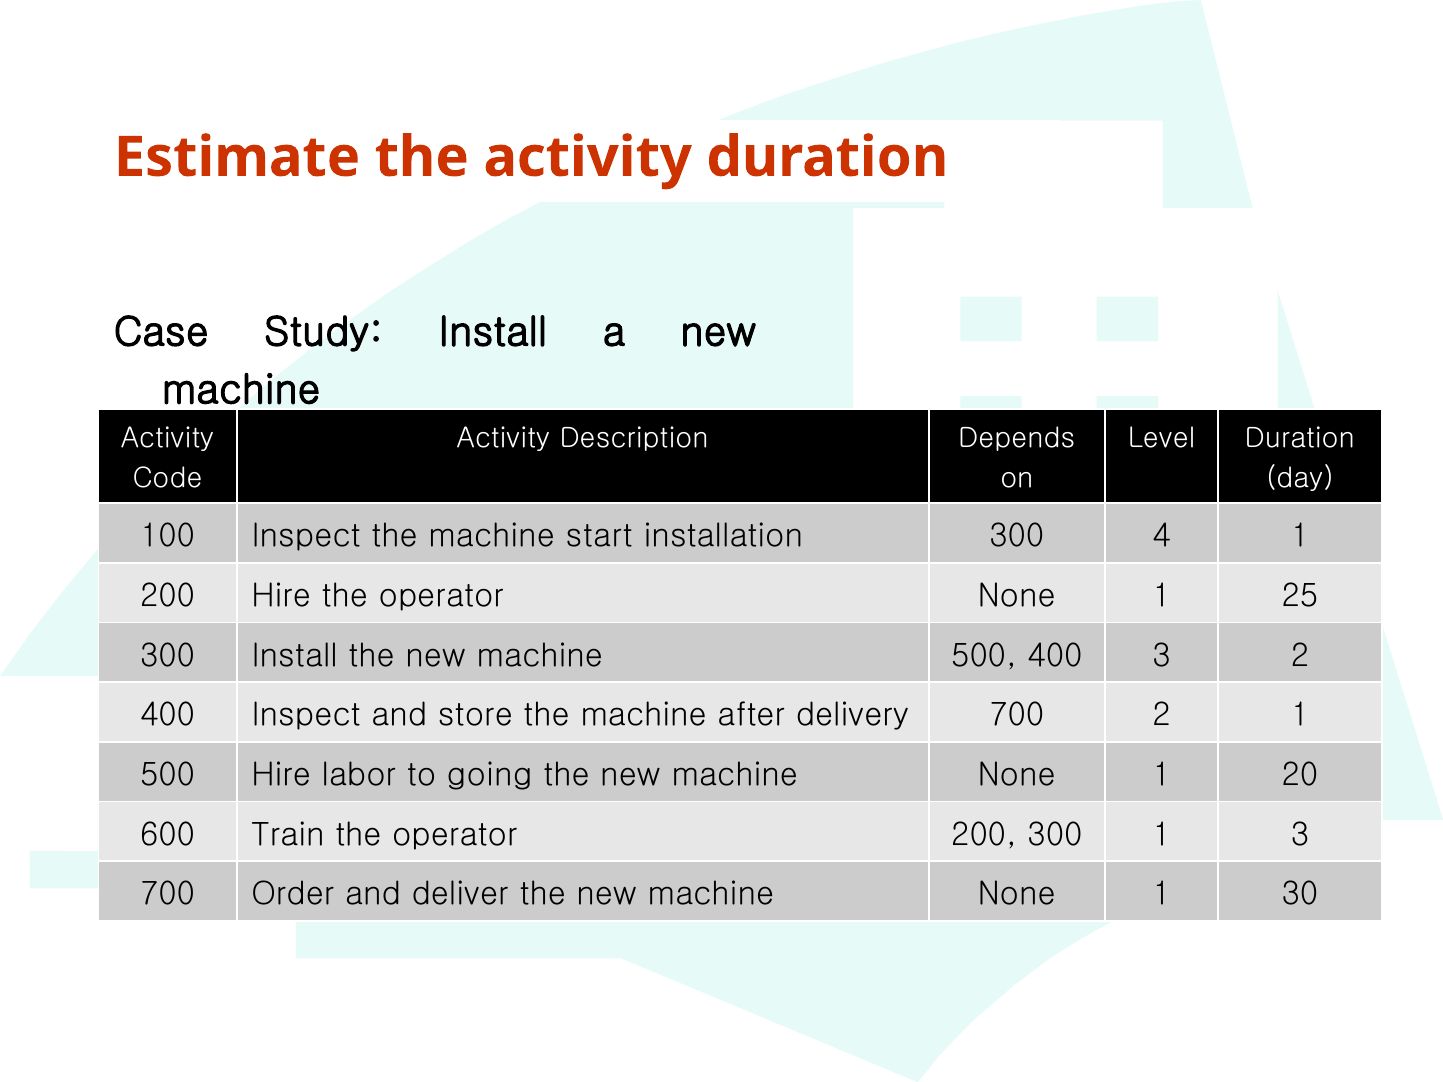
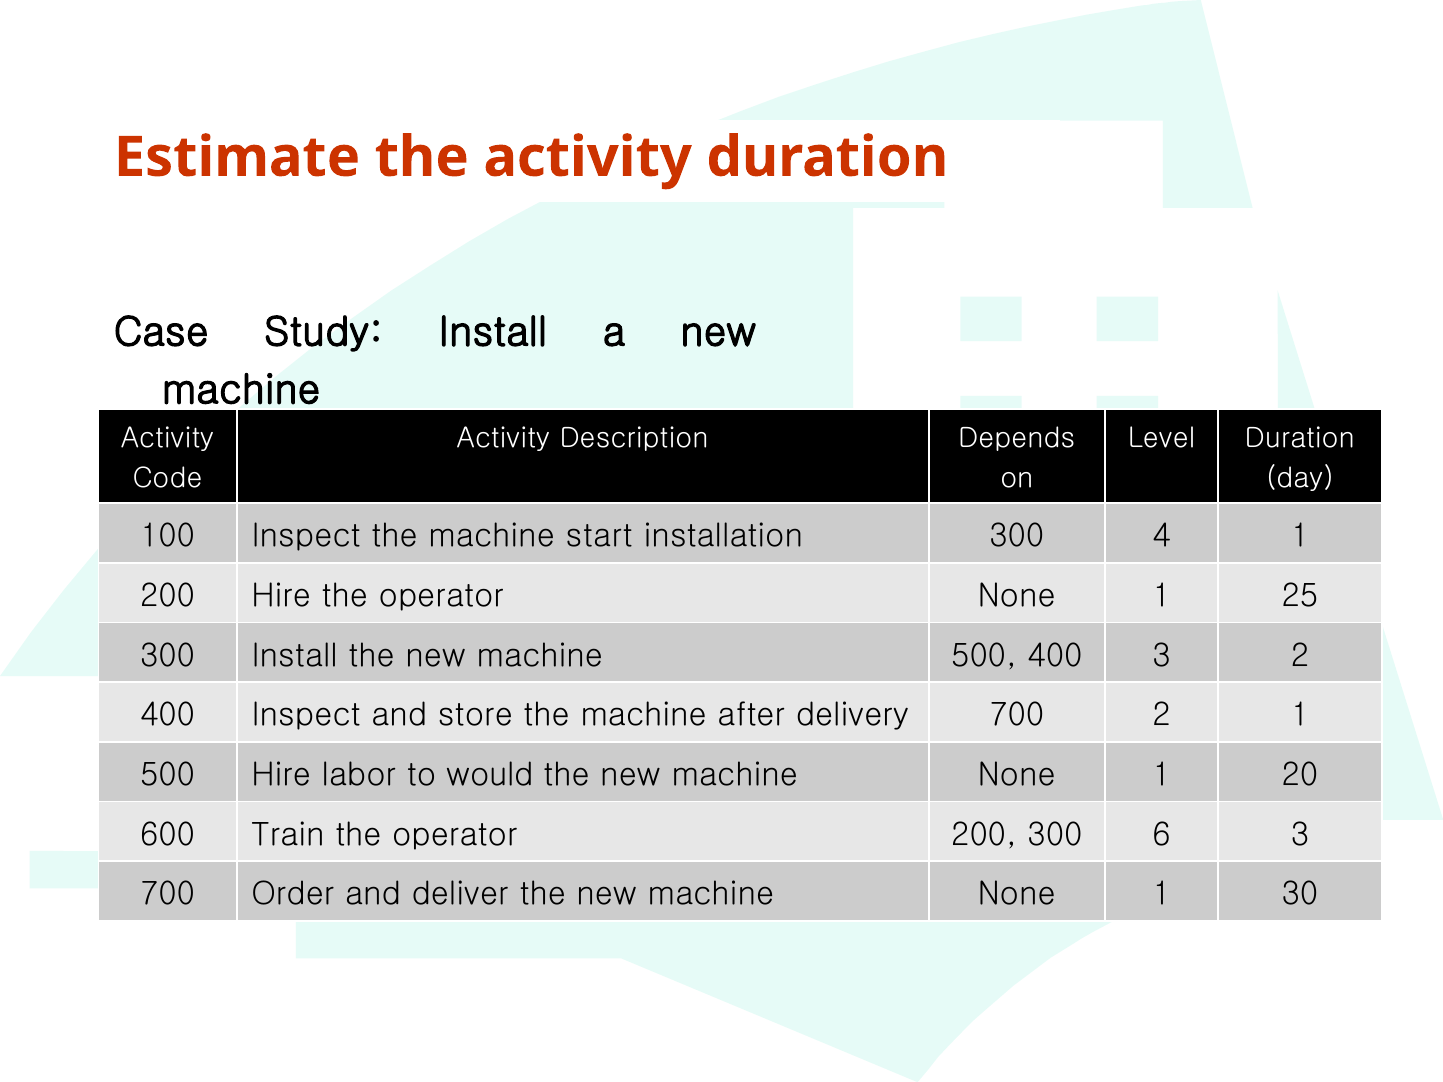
going: going -> would
300 1: 1 -> 6
